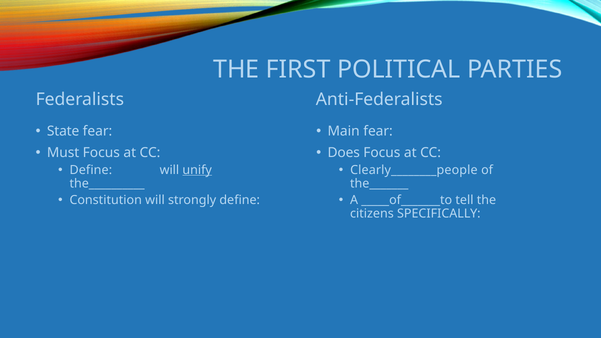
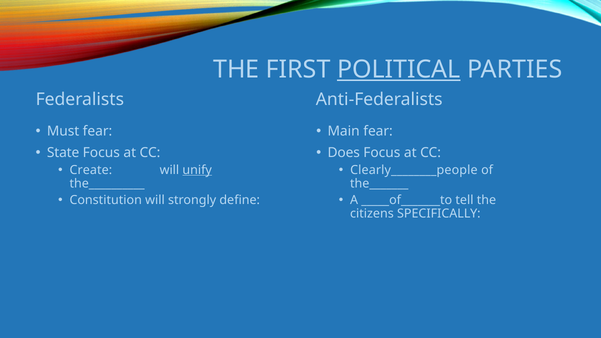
POLITICAL underline: none -> present
State: State -> Must
Must: Must -> State
Define at (91, 170): Define -> Create
